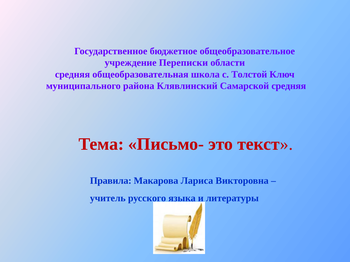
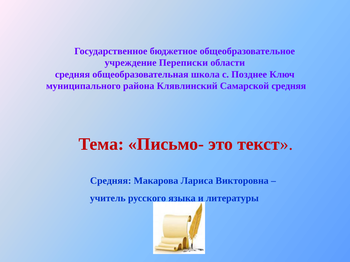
Толстой: Толстой -> Позднее
Правила at (111, 181): Правила -> Средняя
